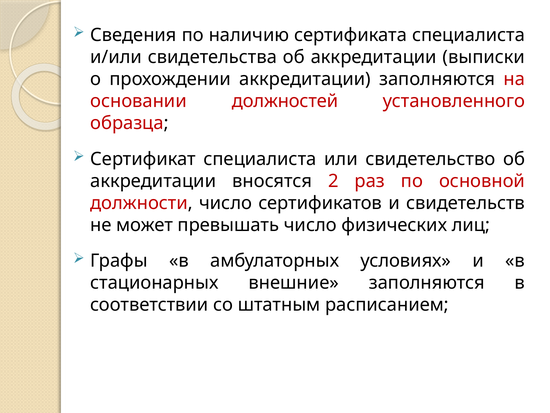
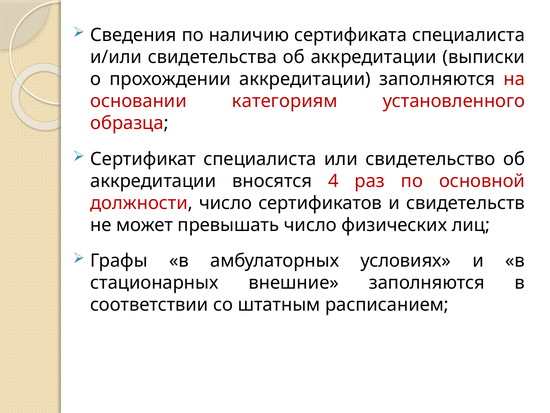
должностей: должностей -> категориям
2: 2 -> 4
